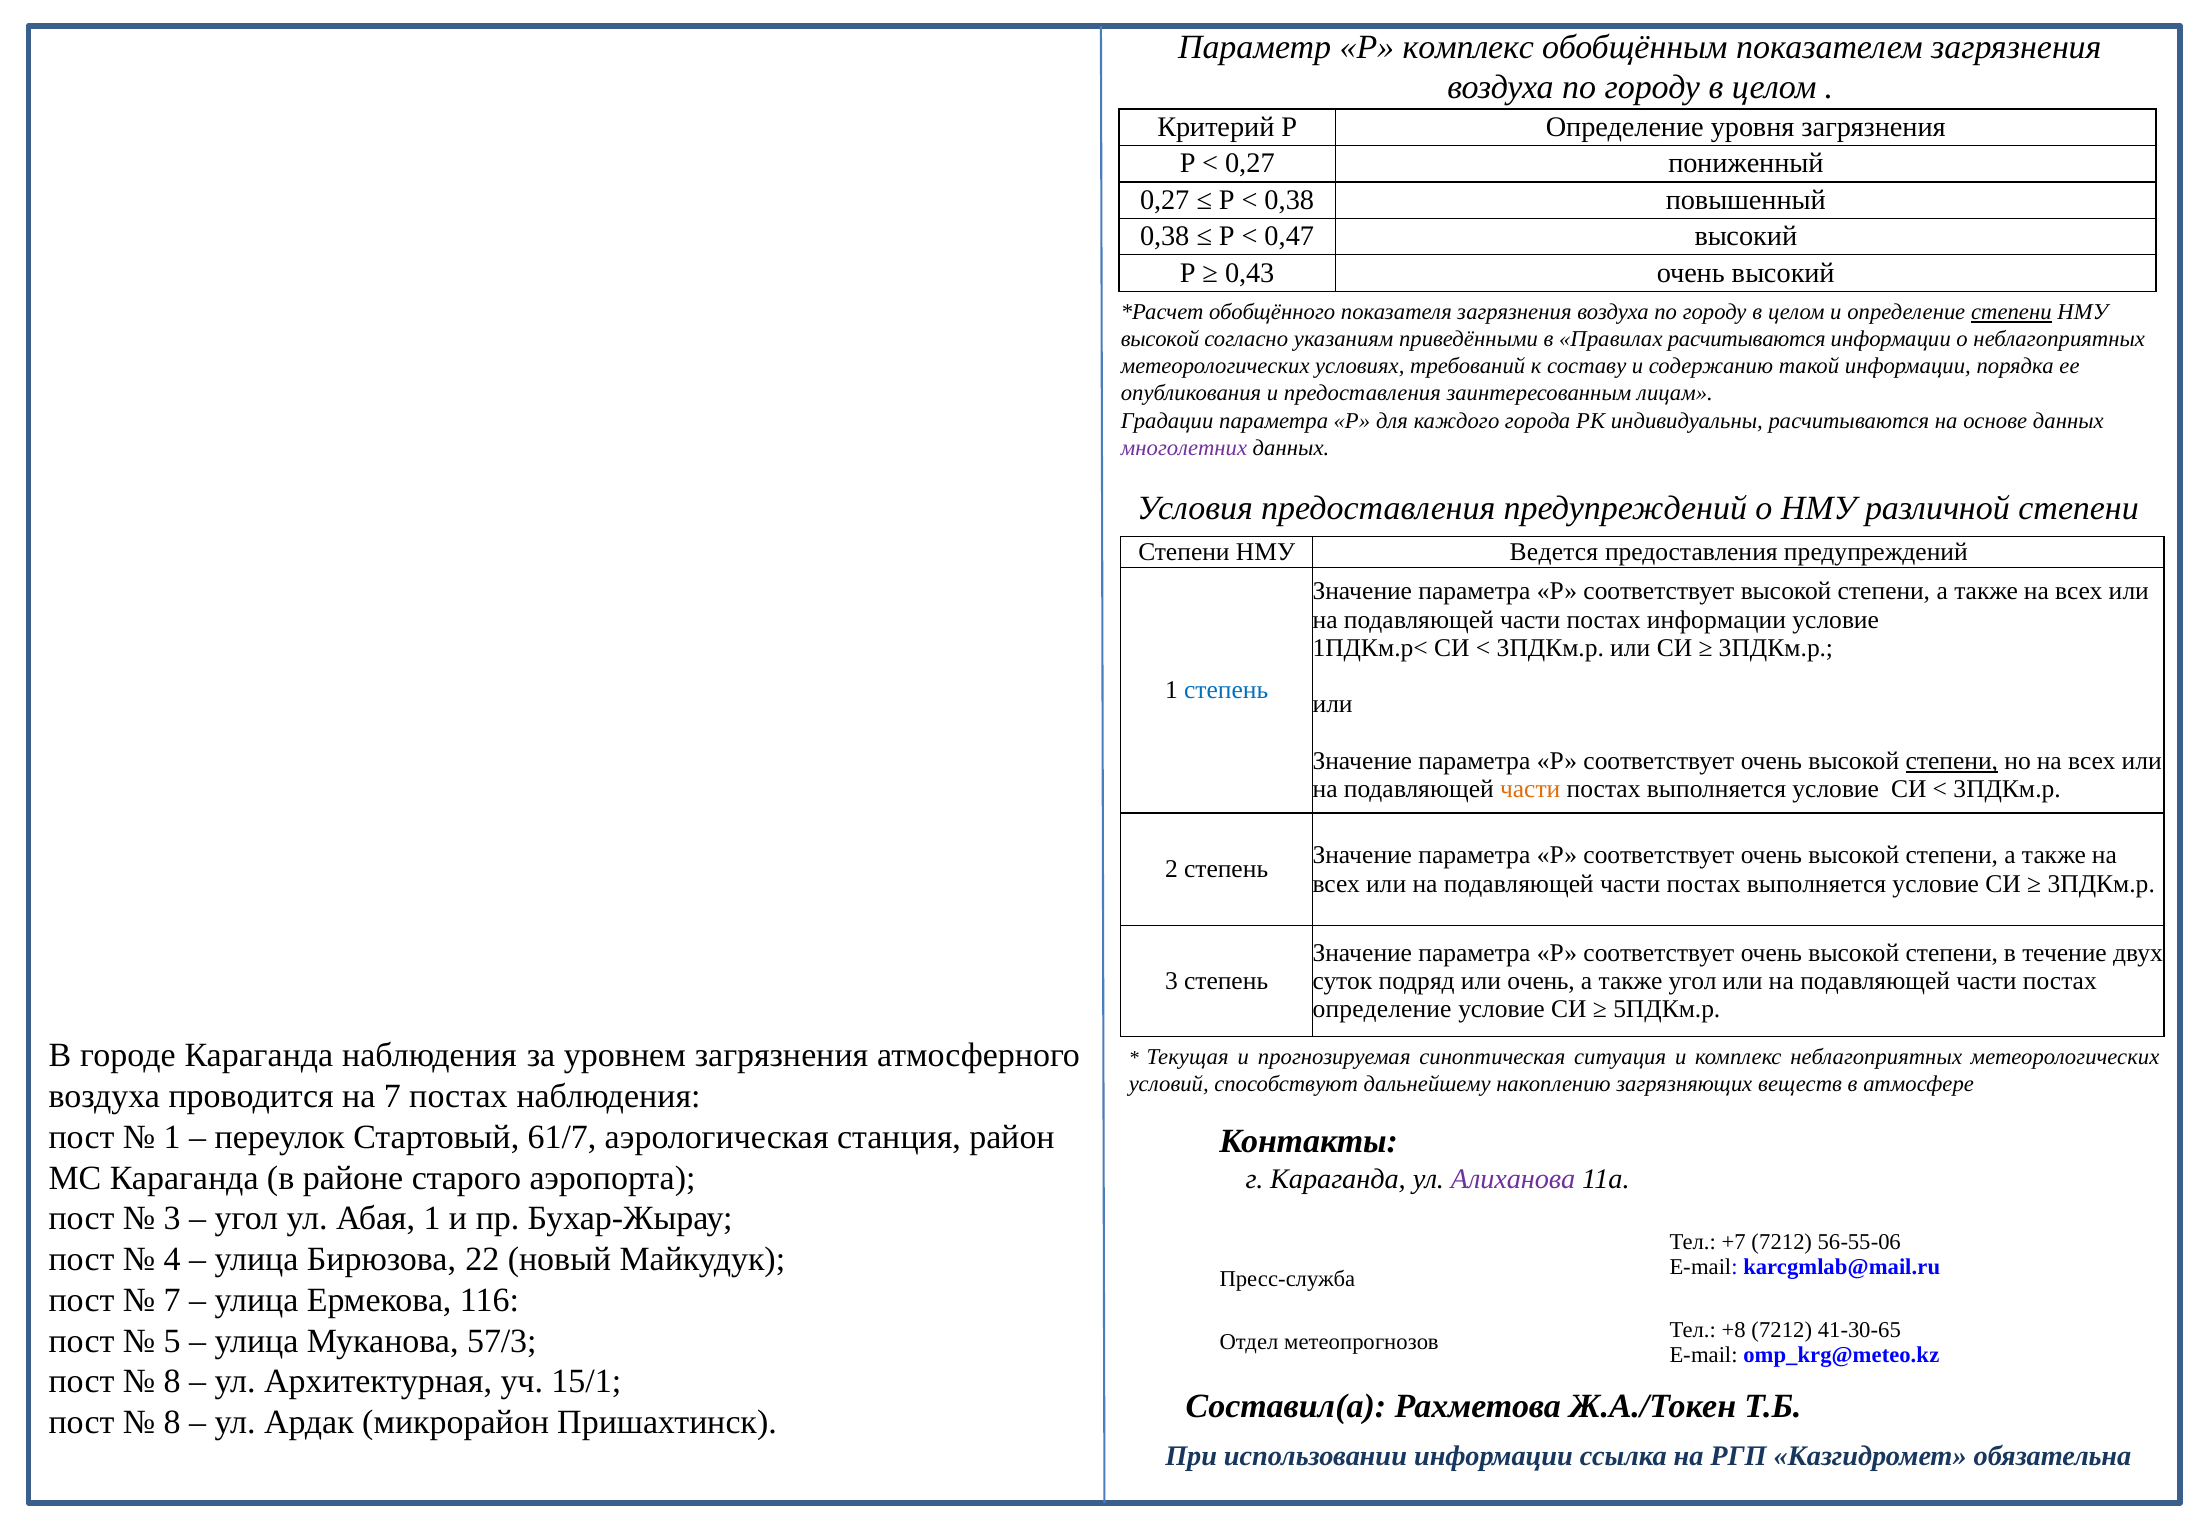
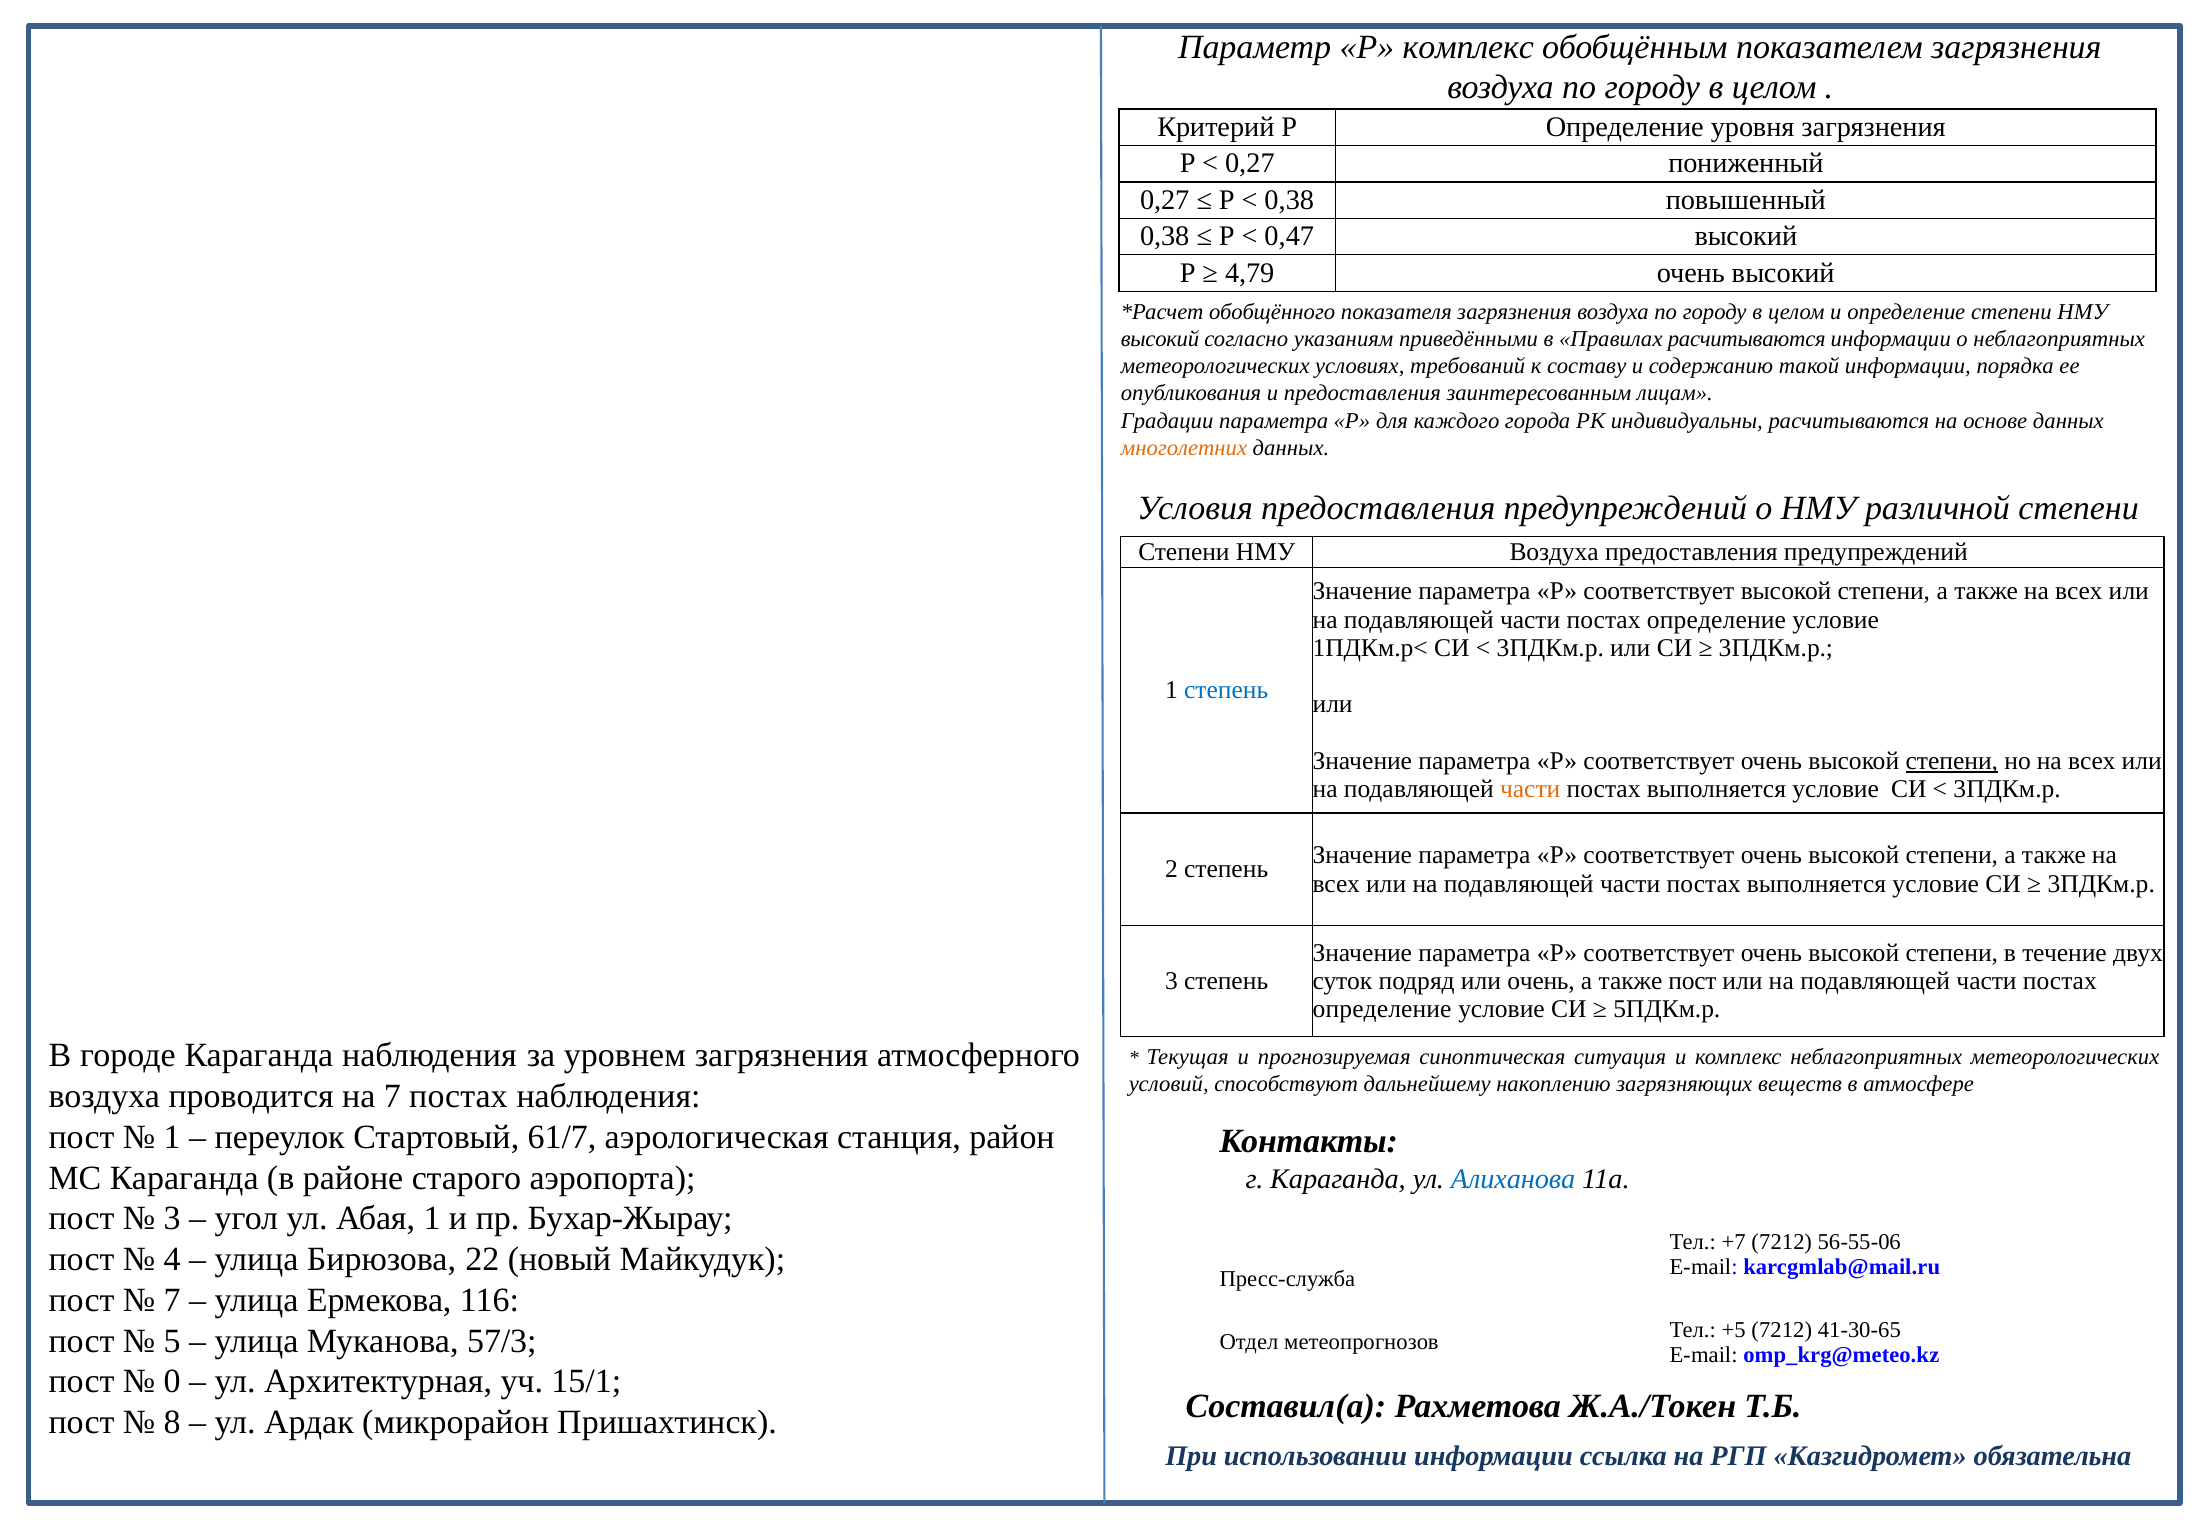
0,43: 0,43 -> 4,79
степени at (2011, 312) underline: present -> none
высокой at (1160, 339): высокой -> высокий
многолетних colour: purple -> orange
НМУ Ведется: Ведется -> Воздуха
информации at (1716, 620): информации -> определение
также угол: угол -> пост
Алиханова colour: purple -> blue
+8: +8 -> +5
8 at (172, 1382): 8 -> 0
